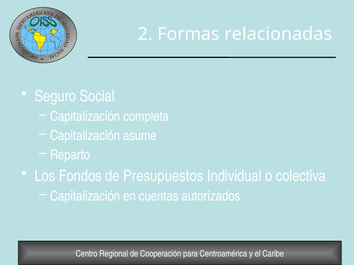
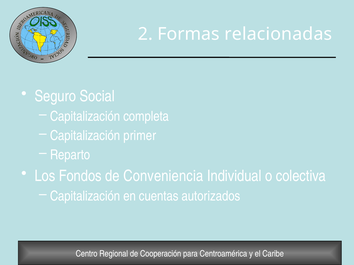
asume: asume -> primer
Presupuestos: Presupuestos -> Conveniencia
